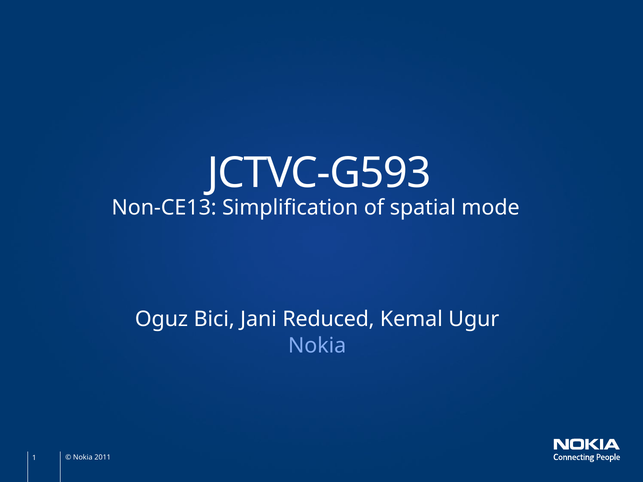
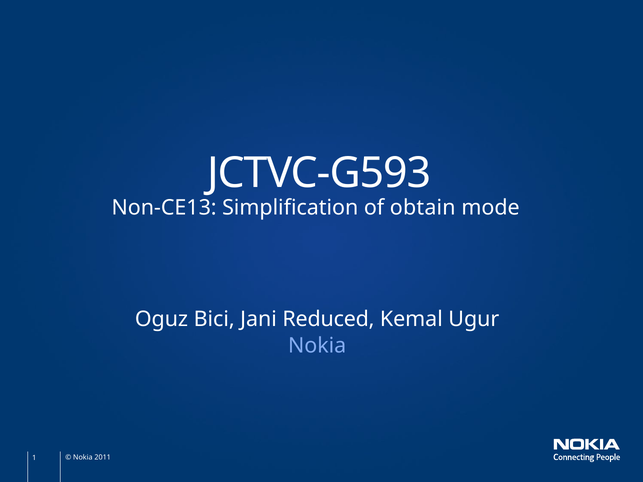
spatial: spatial -> obtain
